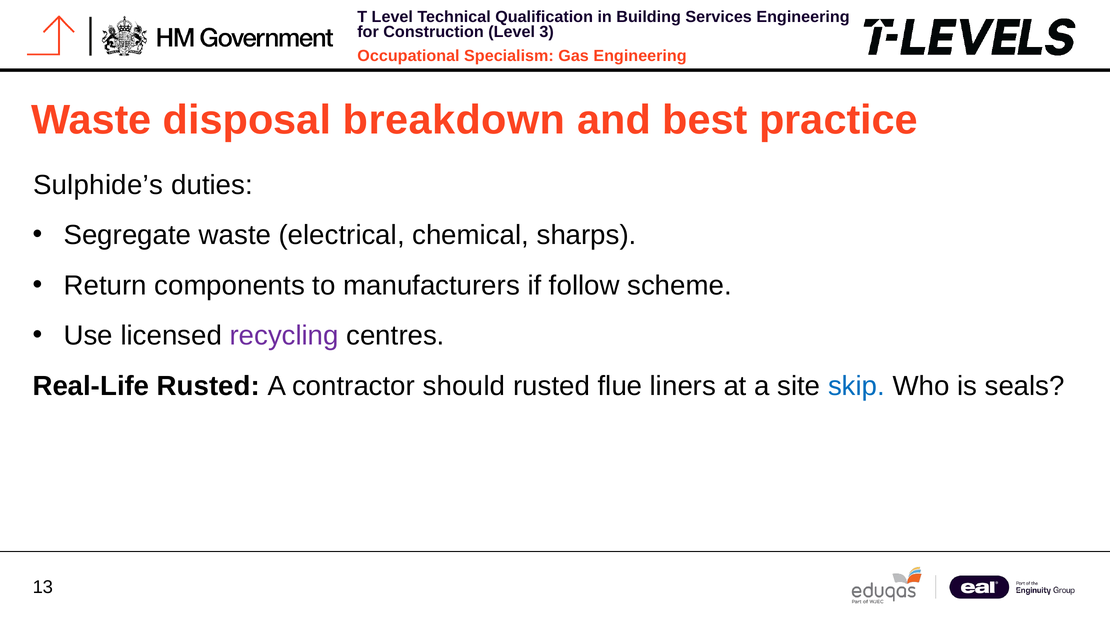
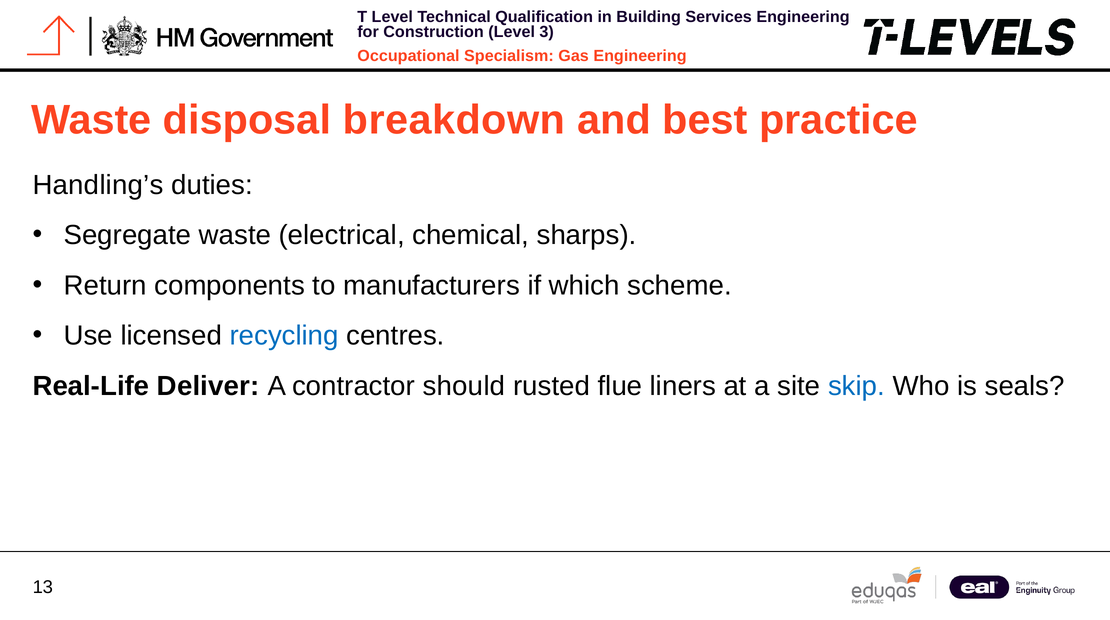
Sulphide’s: Sulphide’s -> Handling’s
follow: follow -> which
recycling colour: purple -> blue
Real-Life Rusted: Rusted -> Deliver
